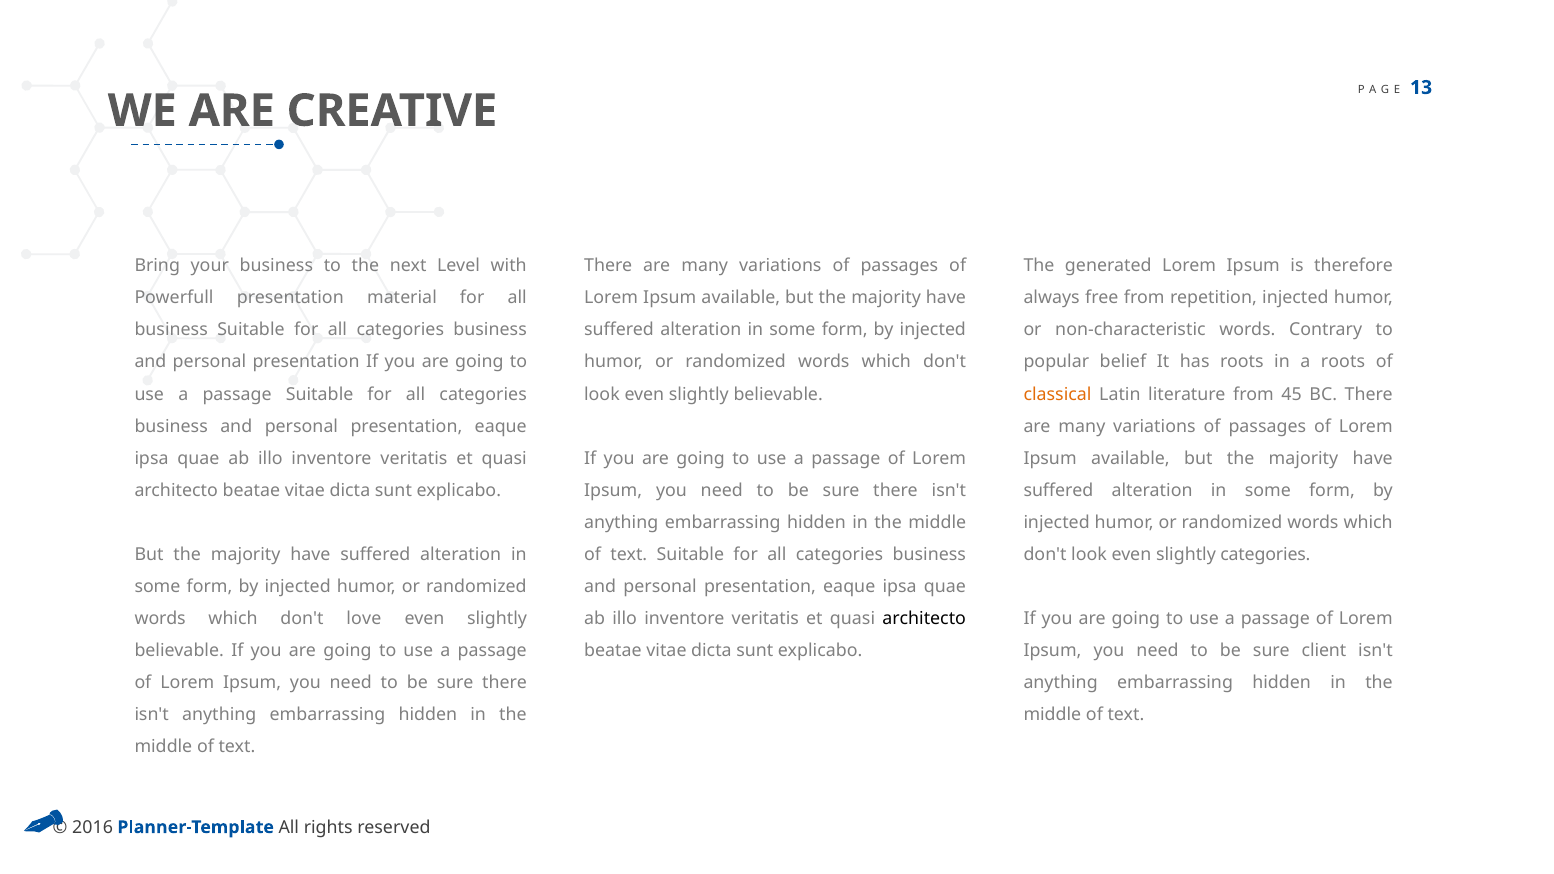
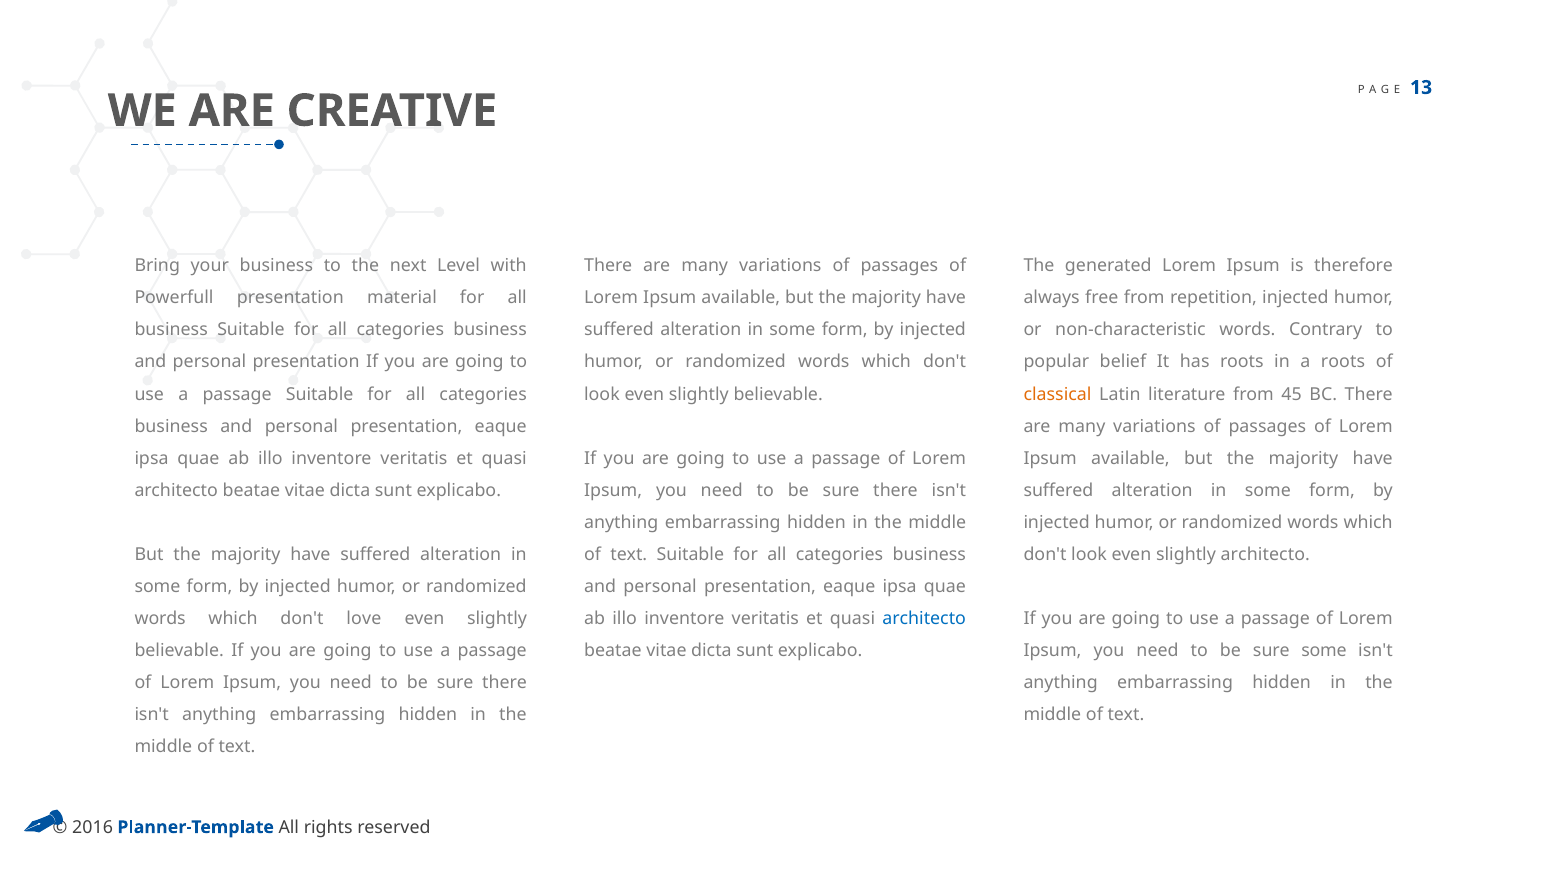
slightly categories: categories -> architecto
architecto at (924, 619) colour: black -> blue
sure client: client -> some
